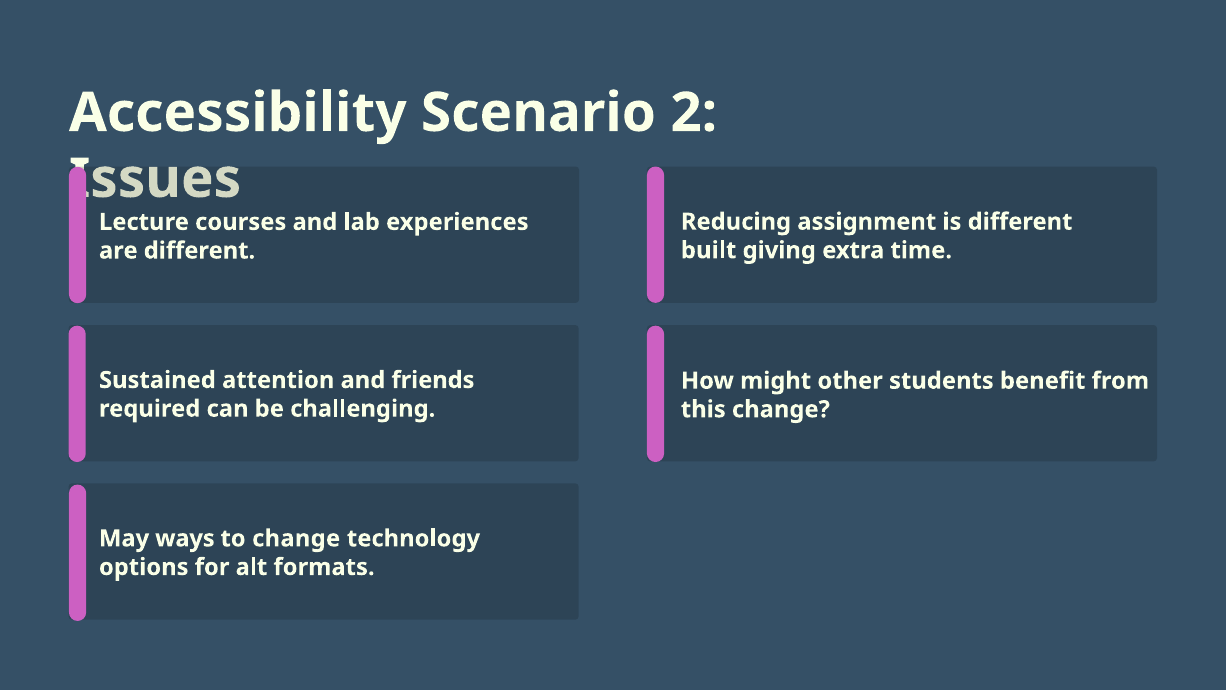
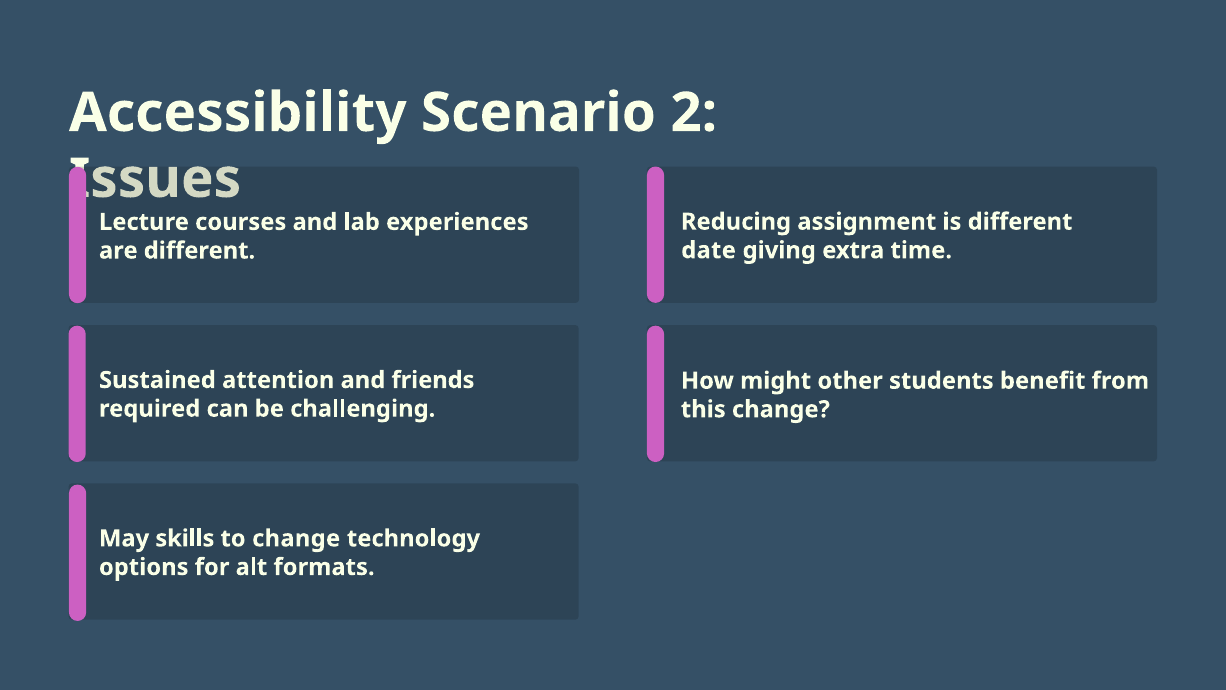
built: built -> date
ways: ways -> skills
